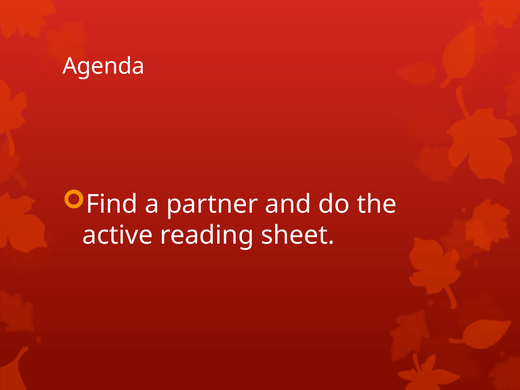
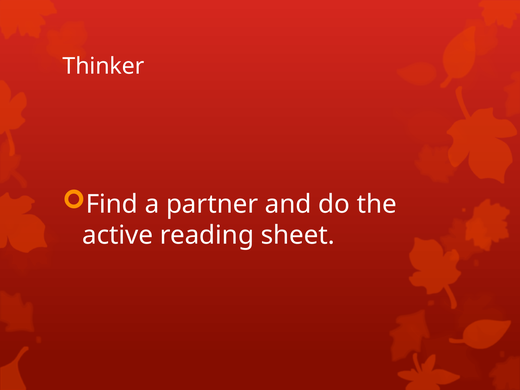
Agenda: Agenda -> Thinker
